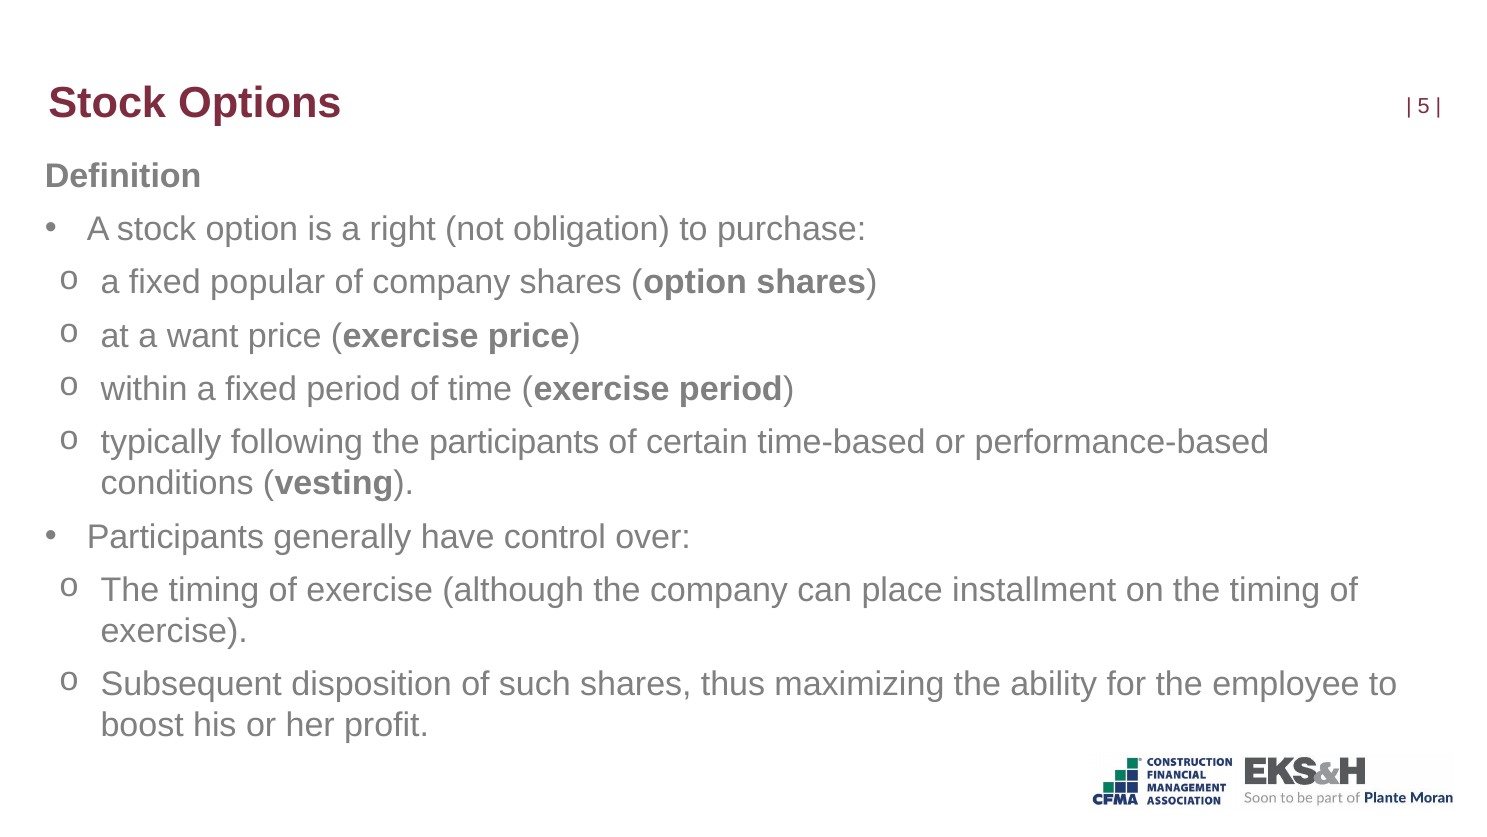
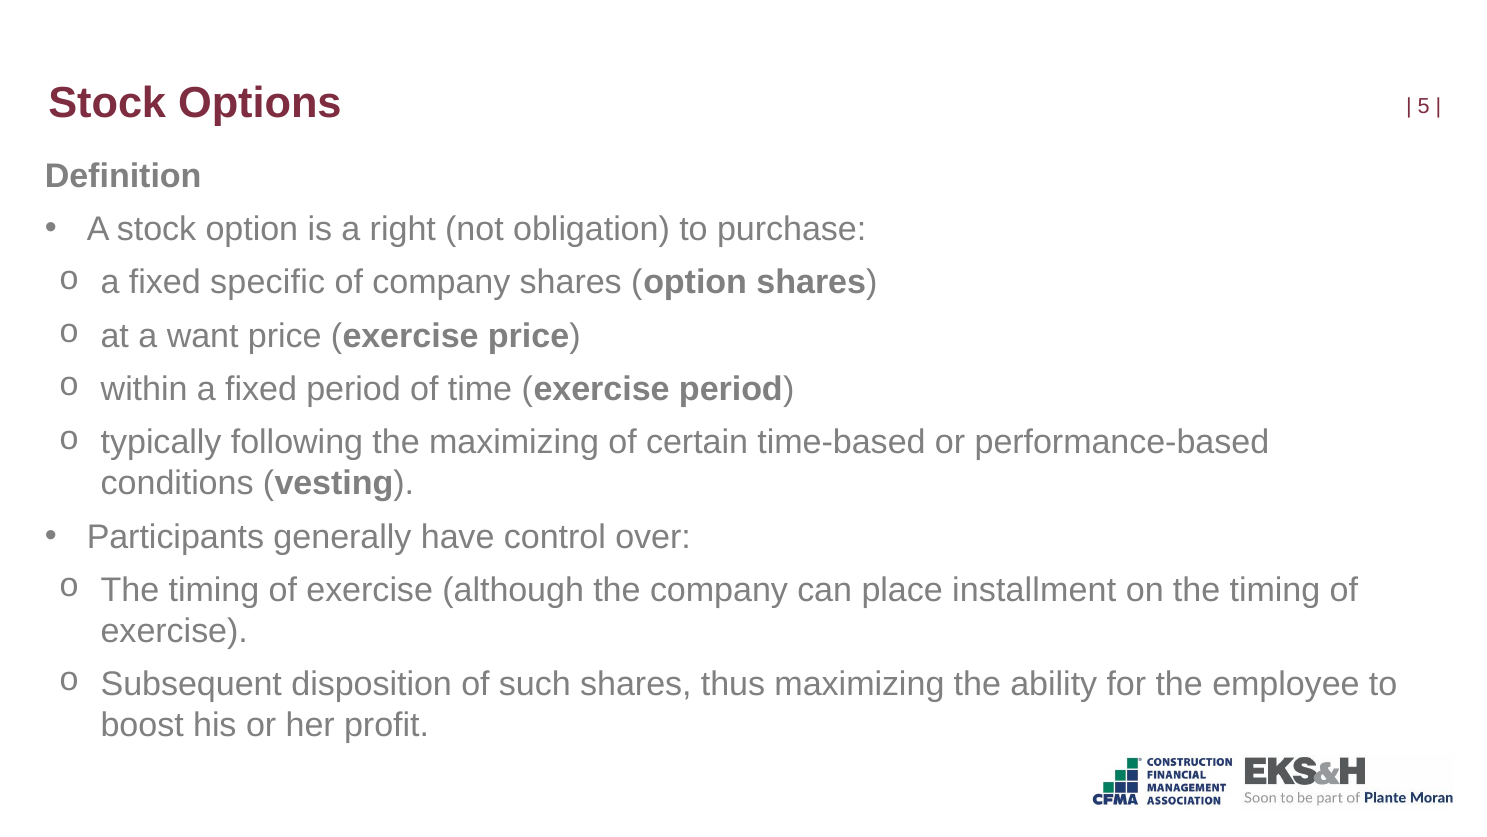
popular: popular -> specific
the participants: participants -> maximizing
